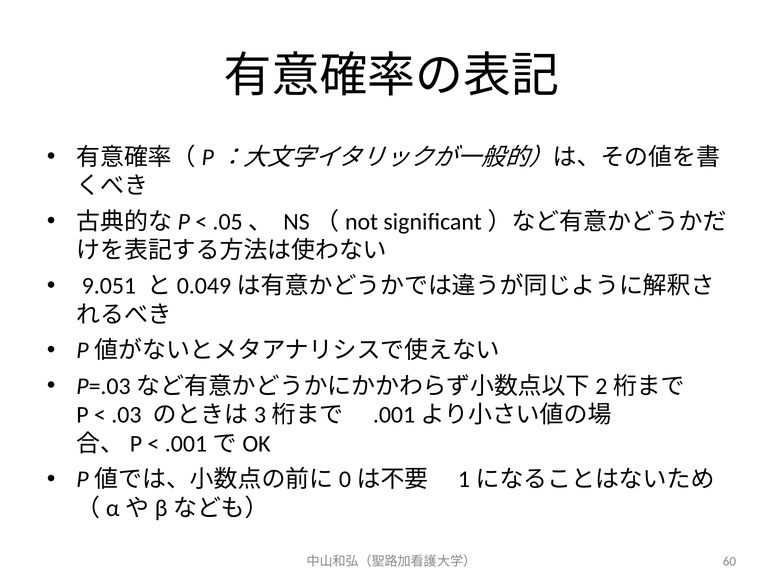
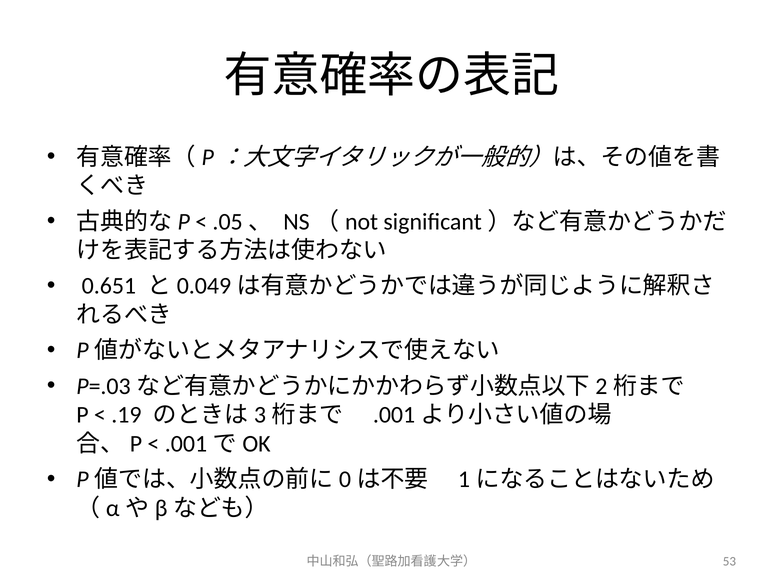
9.051: 9.051 -> 0.651
.03: .03 -> .19
60: 60 -> 53
